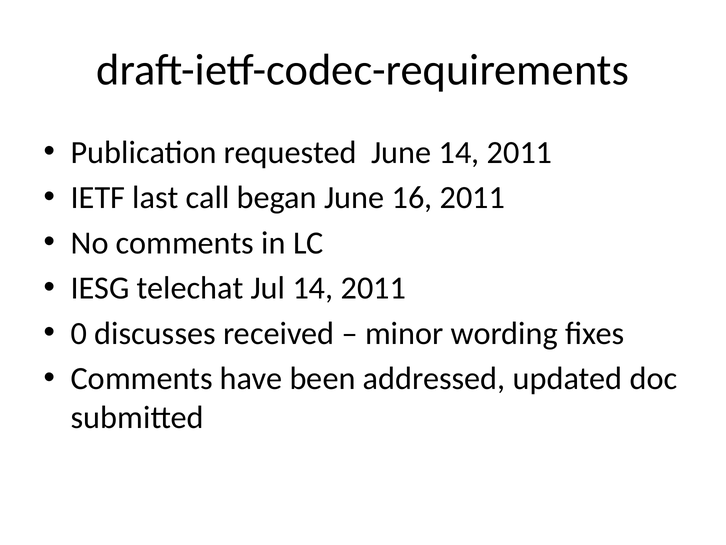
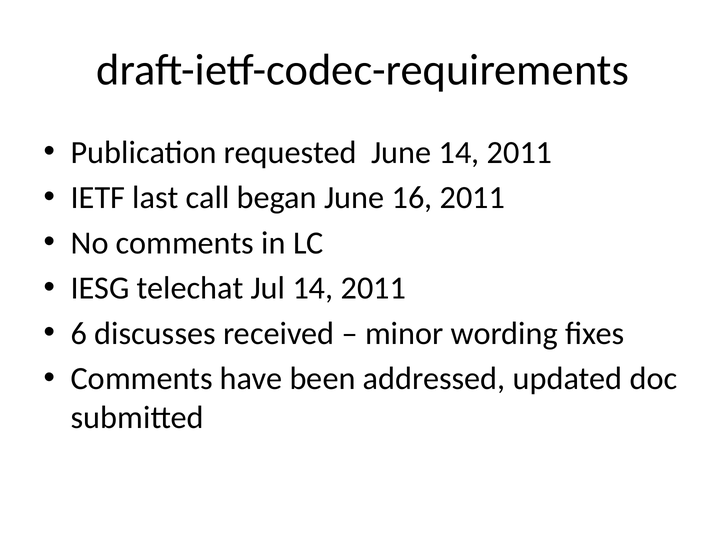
0: 0 -> 6
